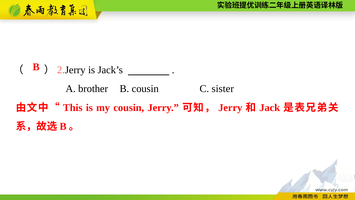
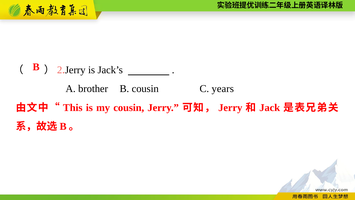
sister: sister -> years
